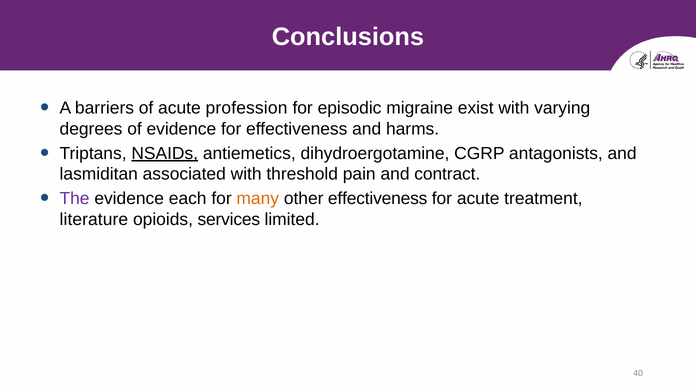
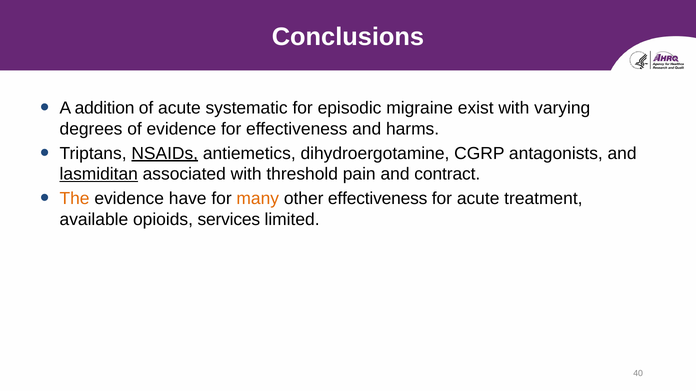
barriers: barriers -> addition
profession: profession -> systematic
lasmiditan underline: none -> present
The colour: purple -> orange
each: each -> have
literature: literature -> available
